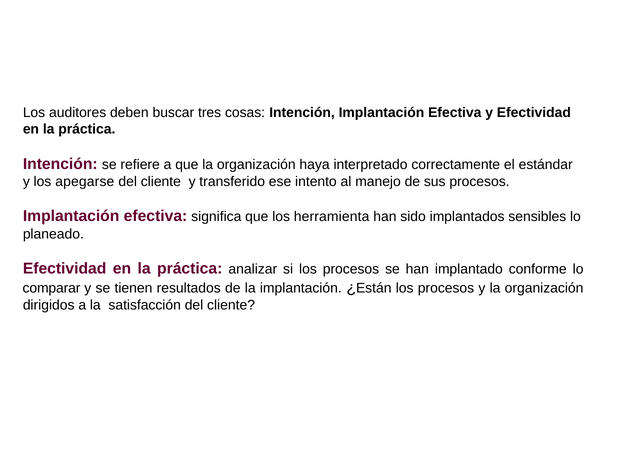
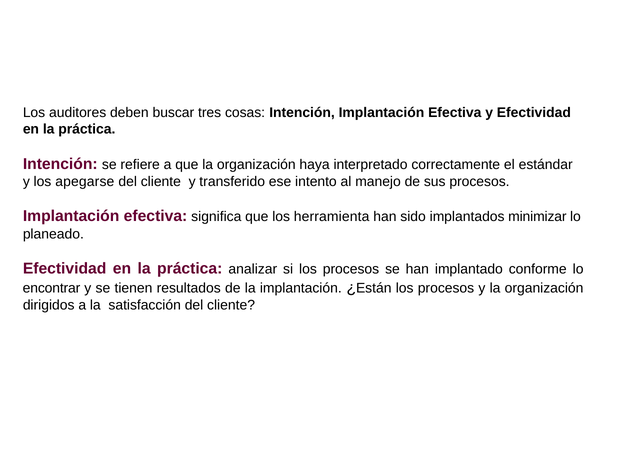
sensibles: sensibles -> minimizar
comparar: comparar -> encontrar
